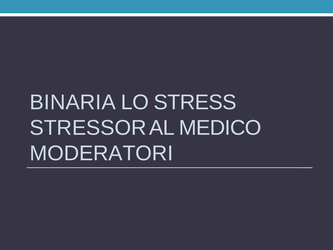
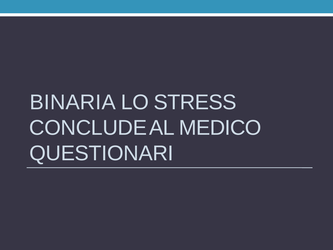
STRESSOR: STRESSOR -> CONCLUDE
MODERATORI: MODERATORI -> QUESTIONARI
